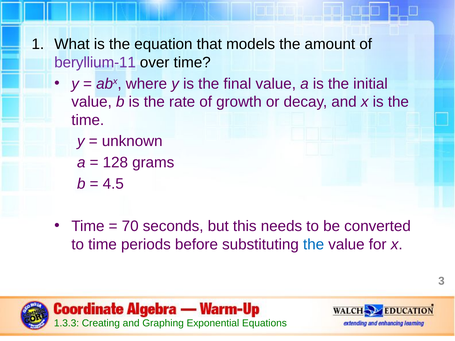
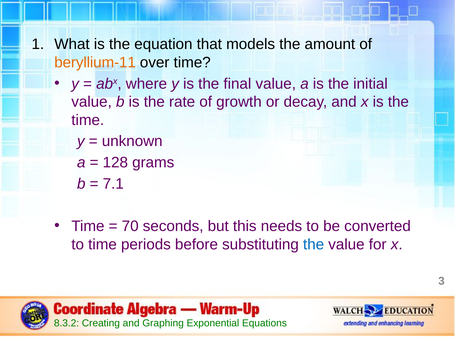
beryllium-11 colour: purple -> orange
4.5: 4.5 -> 7.1
1.3.3: 1.3.3 -> 8.3.2
